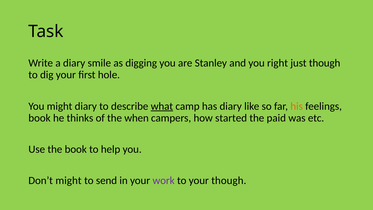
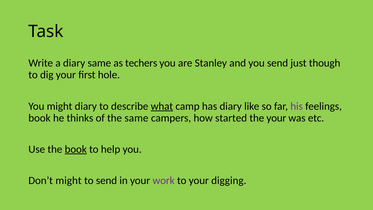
diary smile: smile -> same
digging: digging -> techers
you right: right -> send
his colour: orange -> purple
the when: when -> same
the paid: paid -> your
book at (76, 149) underline: none -> present
your though: though -> digging
